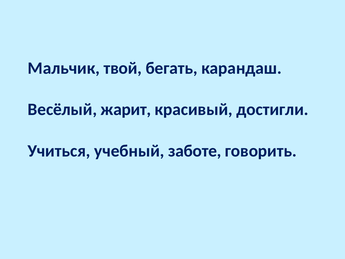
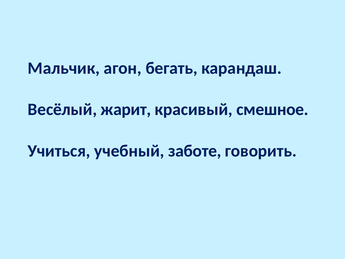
твой: твой -> агон
достигли: достигли -> смешное
